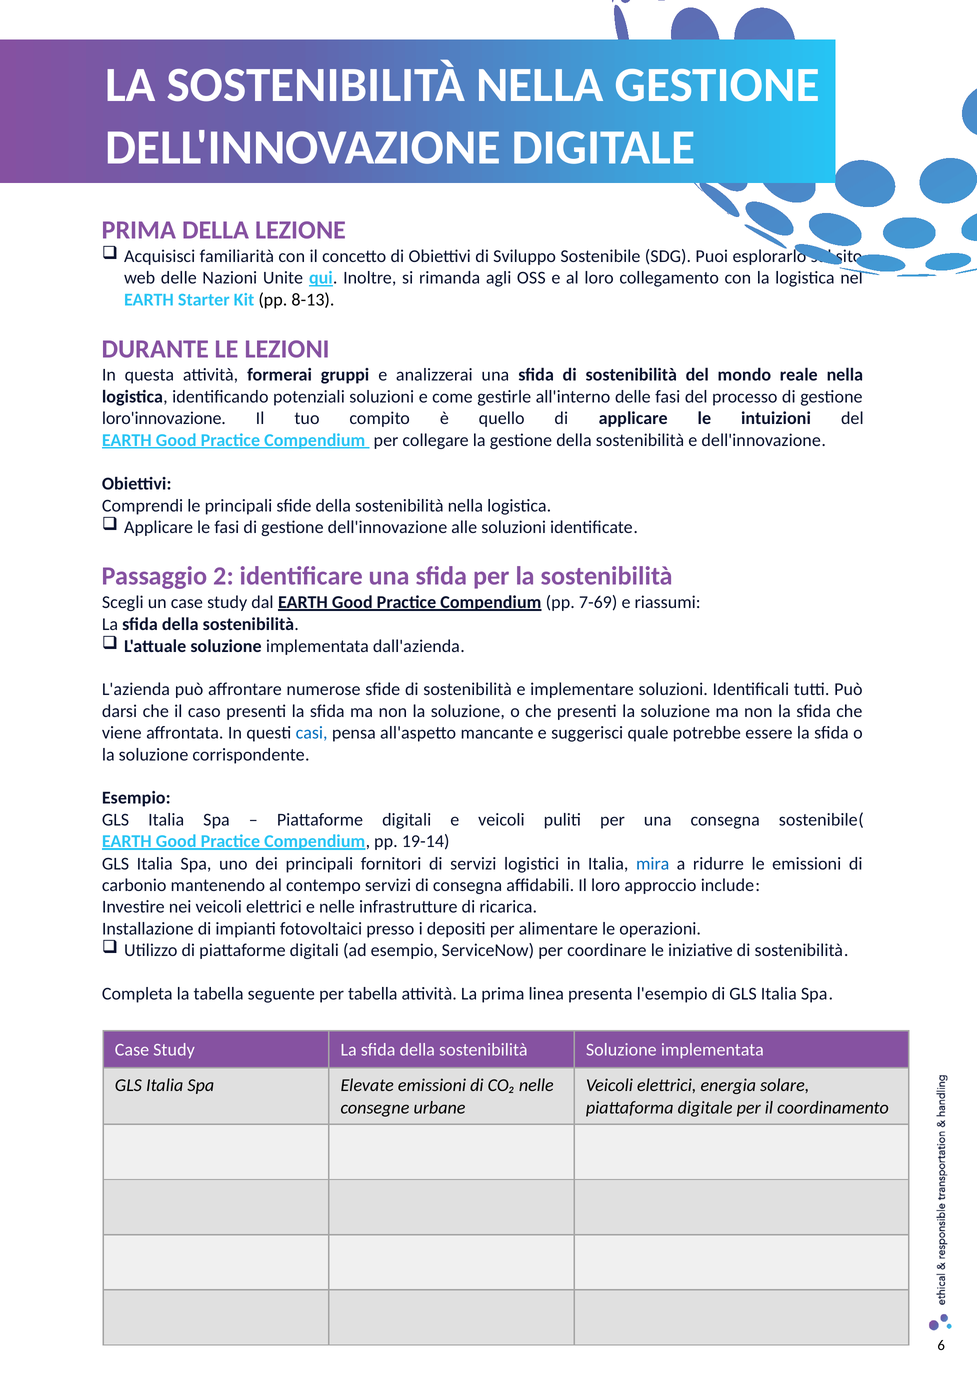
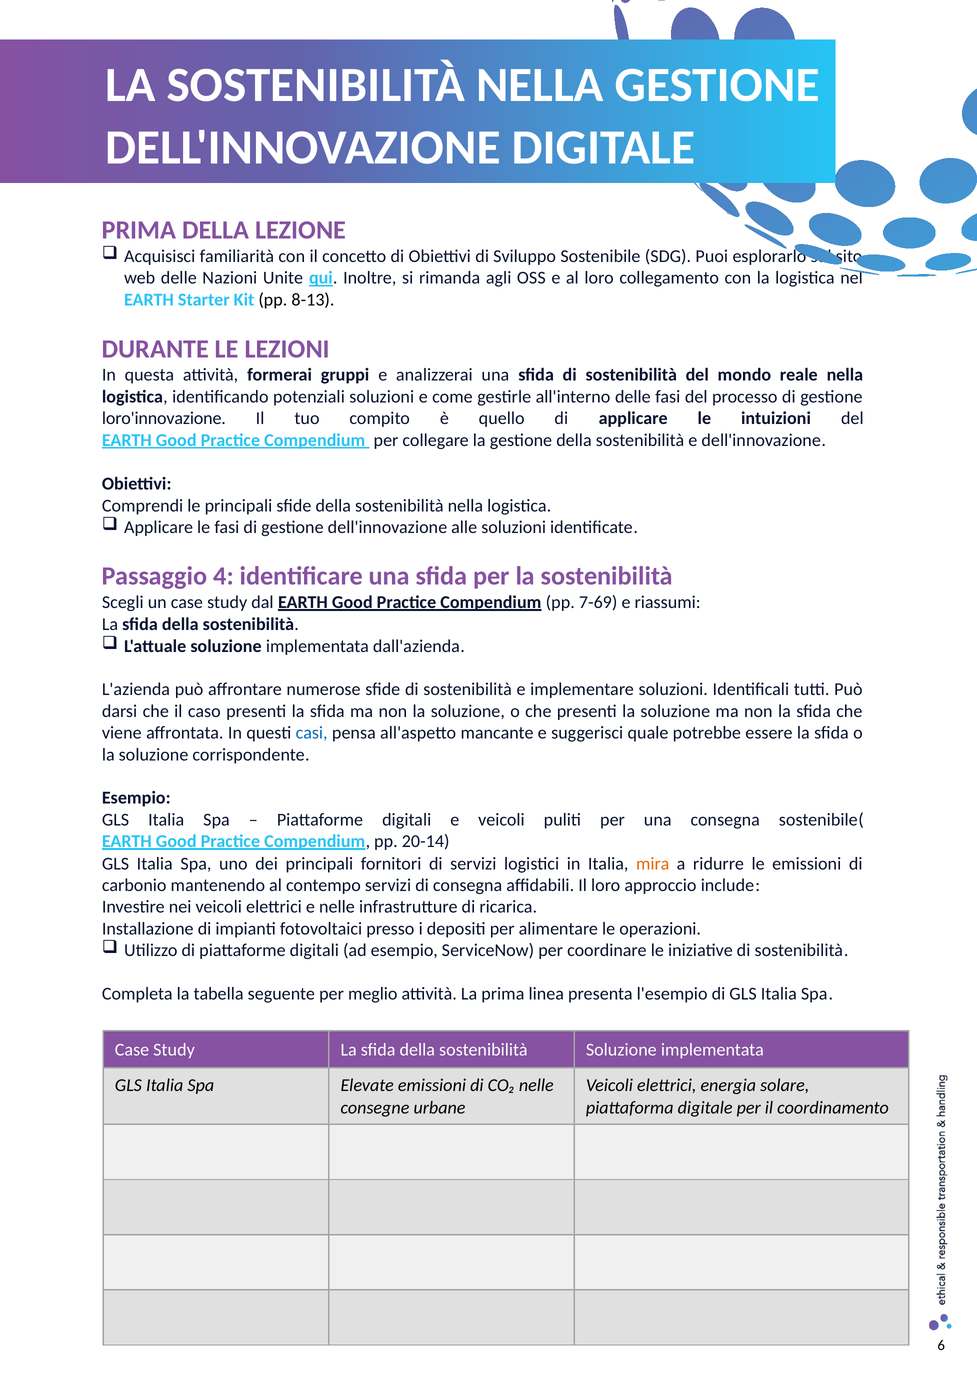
2: 2 -> 4
19-14: 19-14 -> 20-14
mira colour: blue -> orange
per tabella: tabella -> meglio
